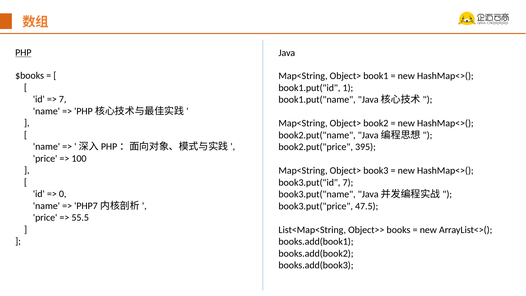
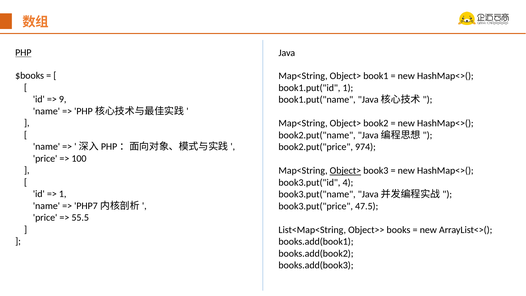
7 at (63, 99): 7 -> 9
395: 395 -> 974
Object> at (345, 171) underline: none -> present
book3.put("id 7: 7 -> 4
0 at (63, 194): 0 -> 1
